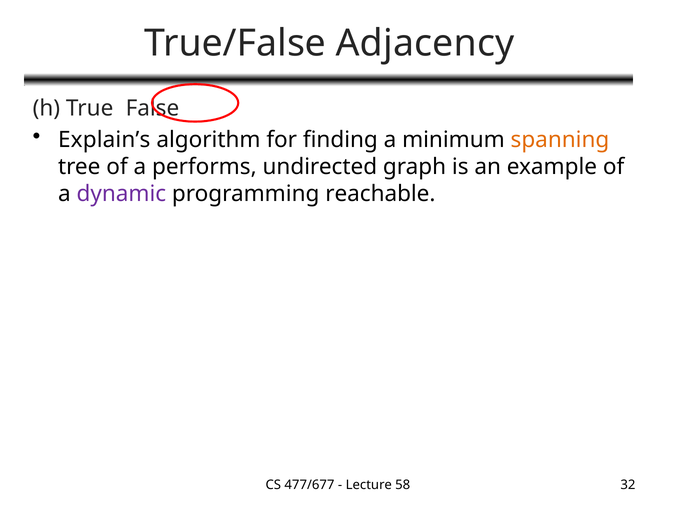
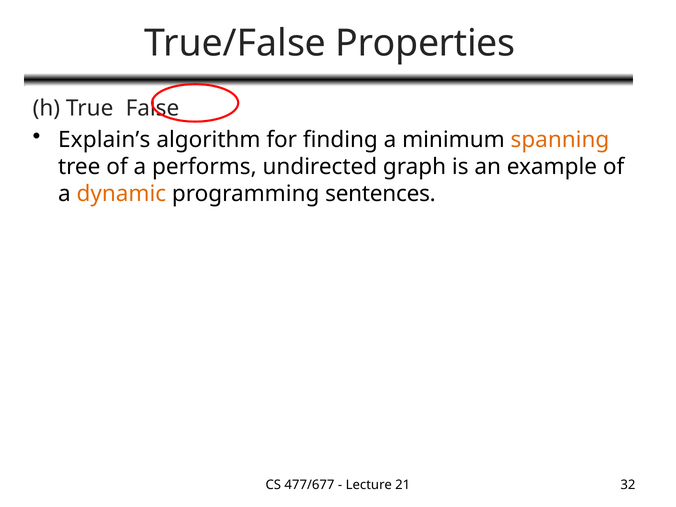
Adjacency: Adjacency -> Properties
dynamic colour: purple -> orange
reachable: reachable -> sentences
58: 58 -> 21
